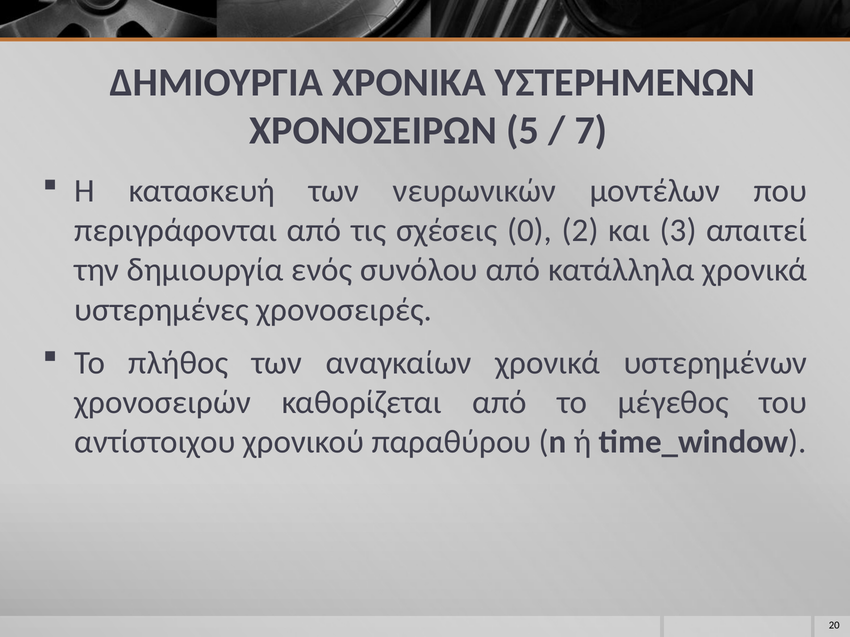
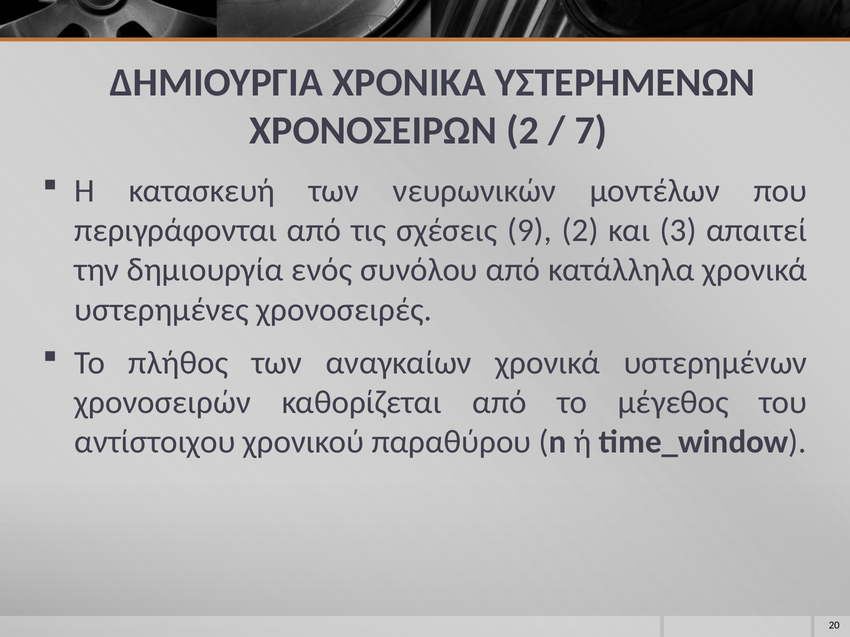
ΧΡΟΝΟΣΕΙΡΩΝ 5: 5 -> 2
0: 0 -> 9
